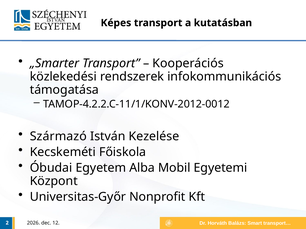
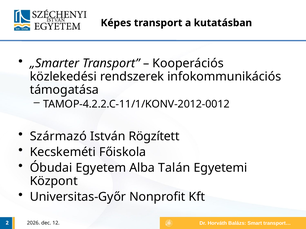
Kezelése: Kezelése -> Rögzített
Mobil: Mobil -> Talán
